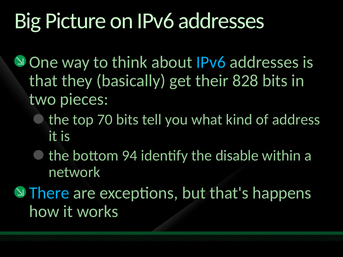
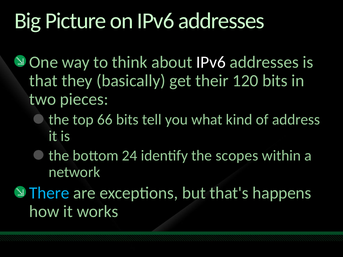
IPv6 at (211, 62) colour: light blue -> white
828: 828 -> 120
70: 70 -> 66
94: 94 -> 24
disable: disable -> scopes
